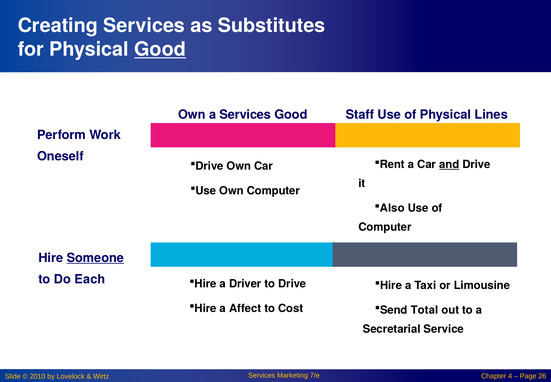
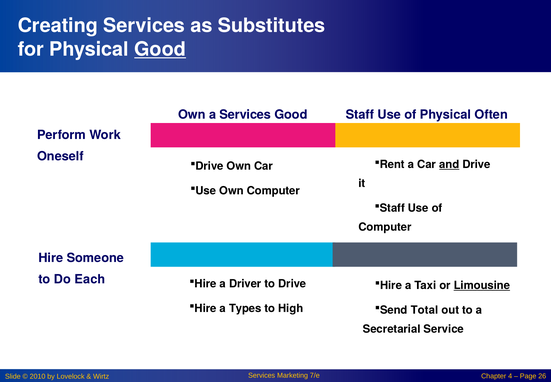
Lines: Lines -> Often
Also at (392, 208): Also -> Staff
Someone underline: present -> none
Limousine underline: none -> present
Affect: Affect -> Types
Cost: Cost -> High
